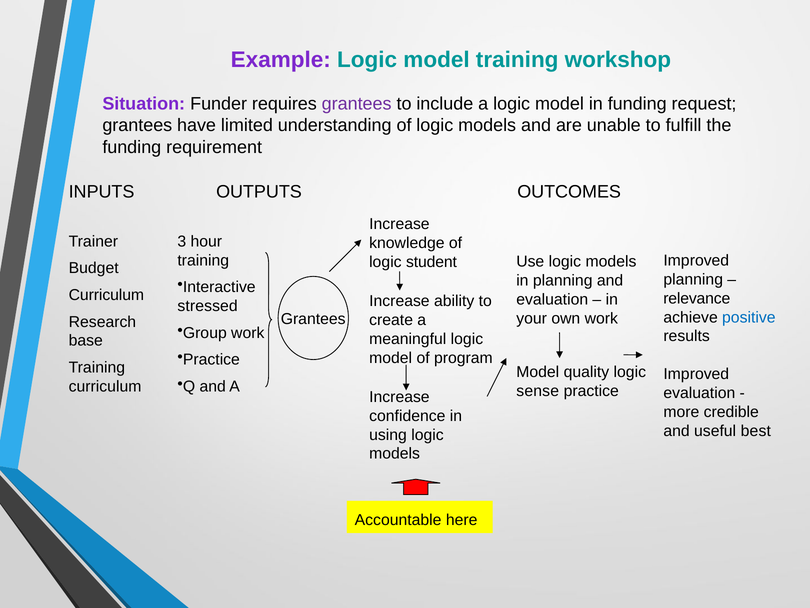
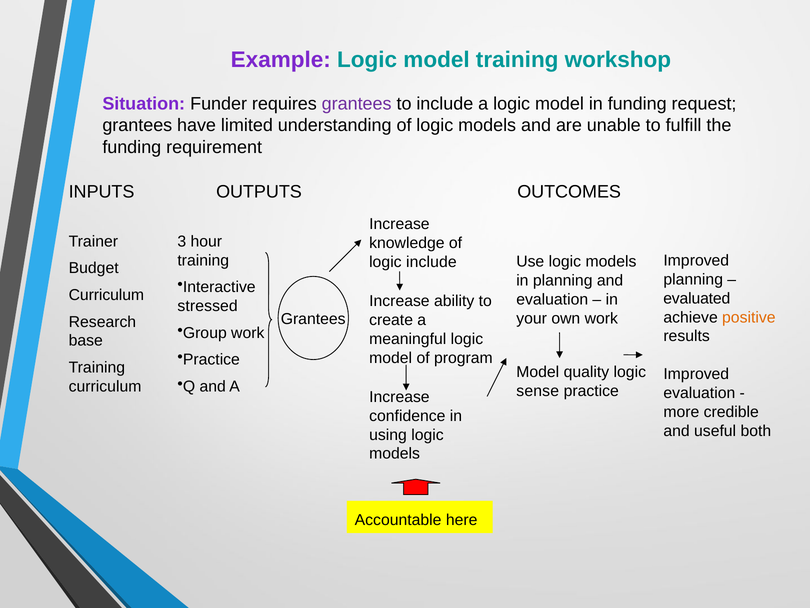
logic student: student -> include
relevance: relevance -> evaluated
positive colour: blue -> orange
best: best -> both
